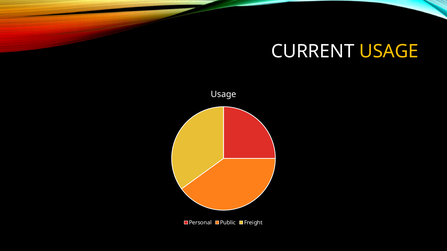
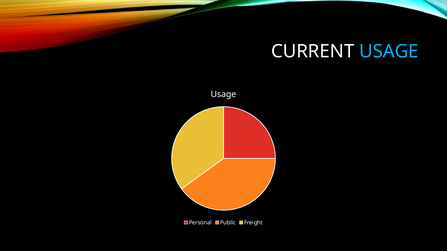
USAGE at (389, 52) colour: yellow -> light blue
